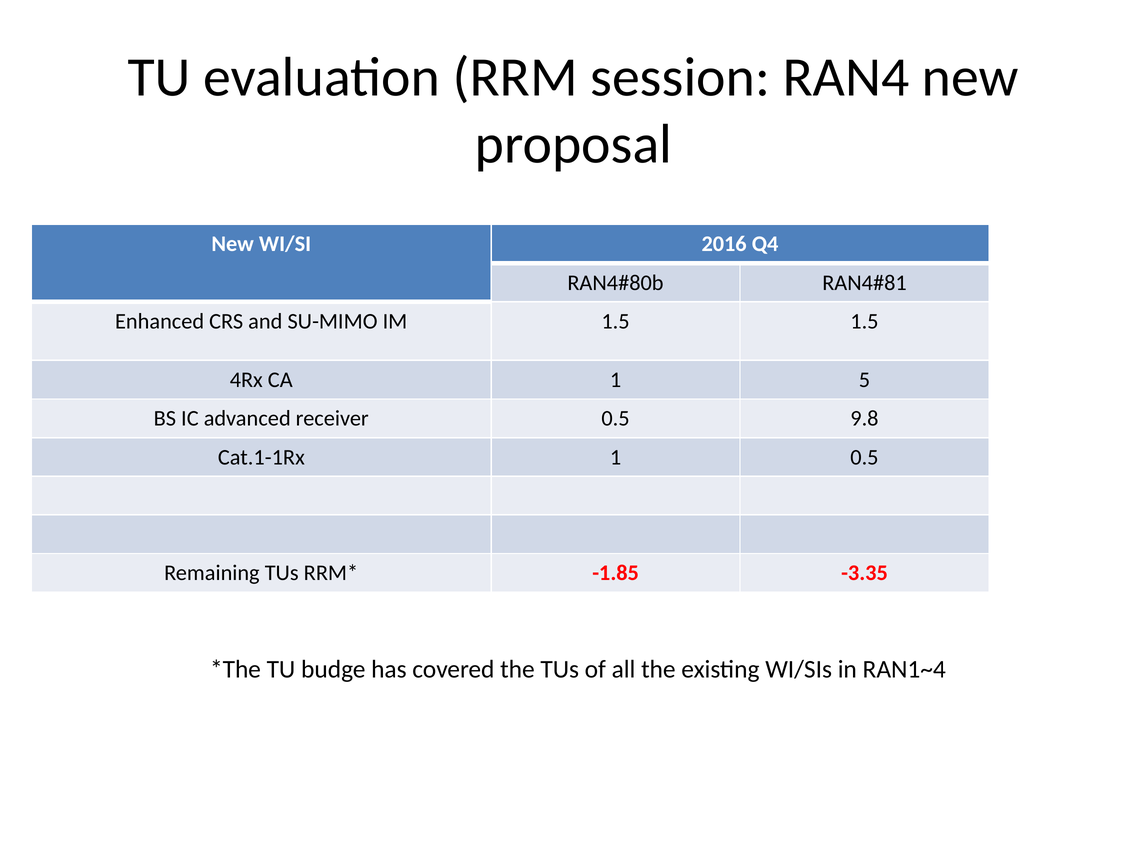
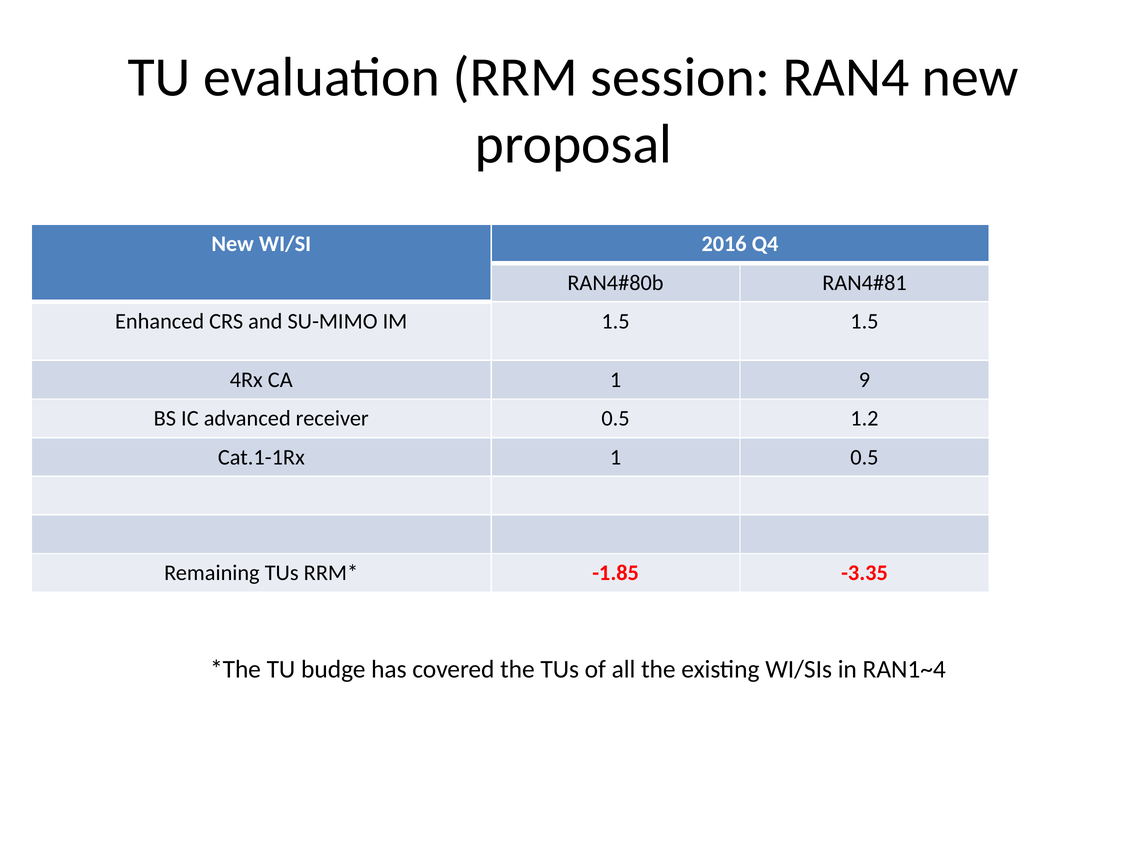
5: 5 -> 9
9.8: 9.8 -> 1.2
